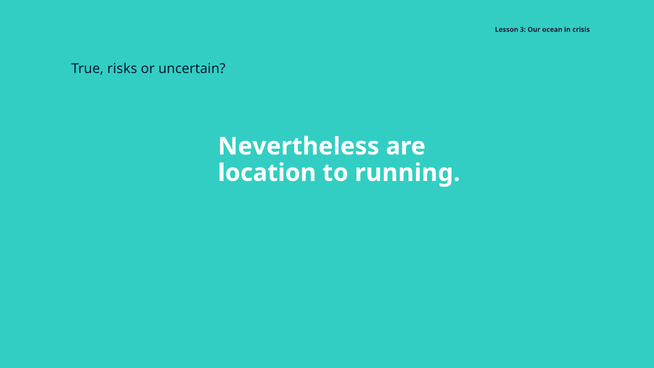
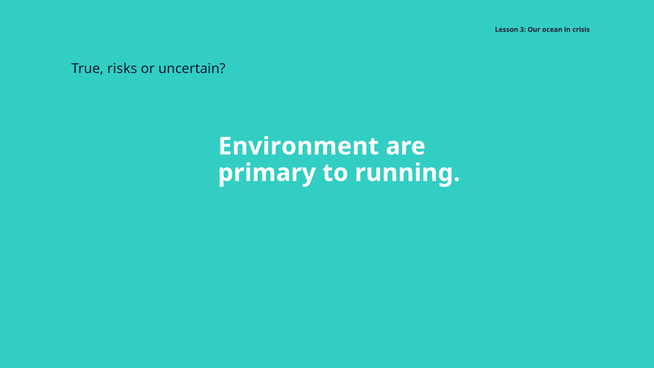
Nevertheless: Nevertheless -> Environment
location: location -> primary
